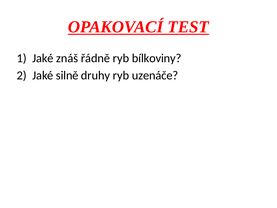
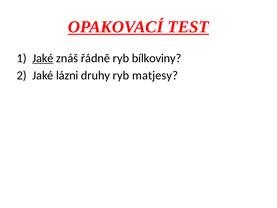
Jaké at (43, 58) underline: none -> present
silně: silně -> lázni
uzenáče: uzenáče -> matjesy
